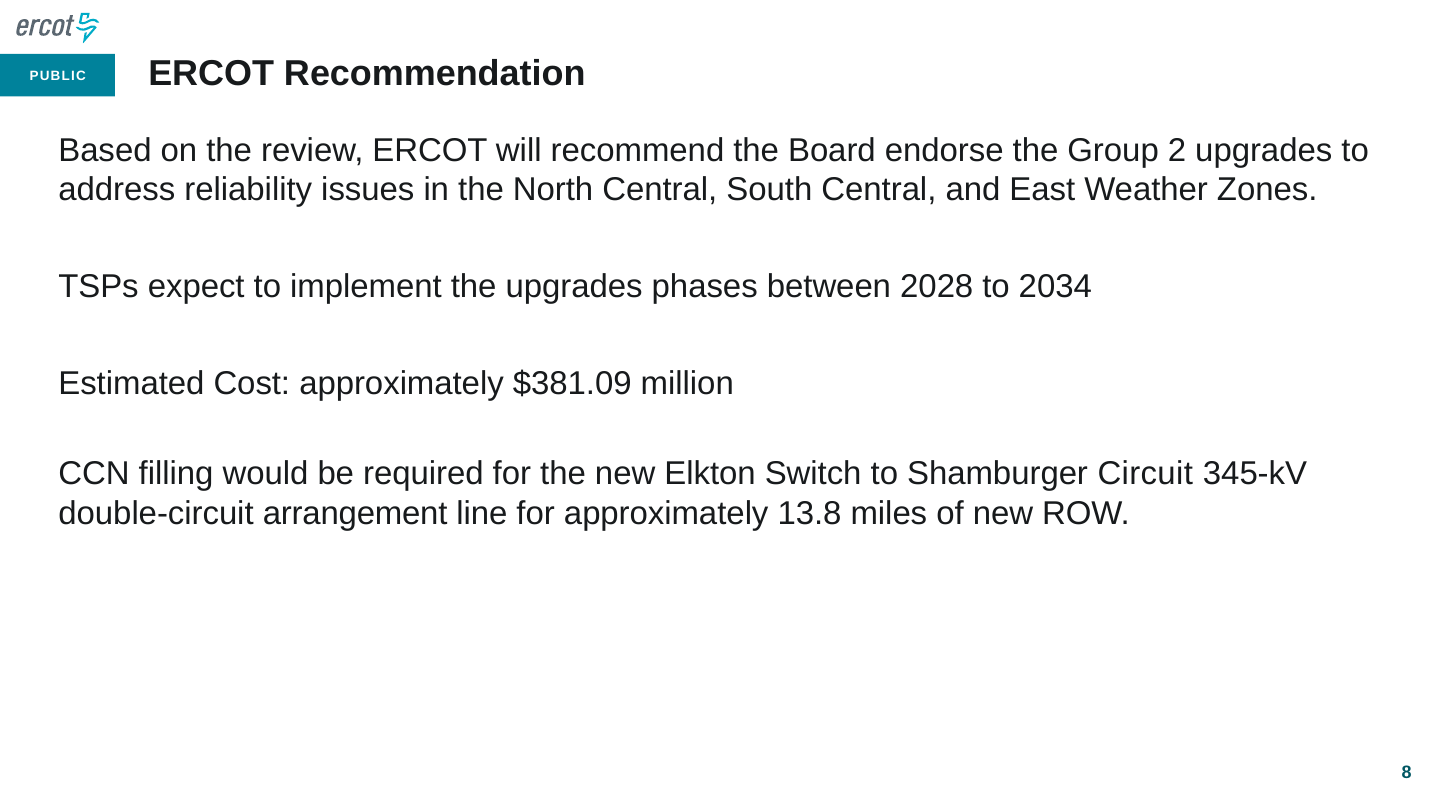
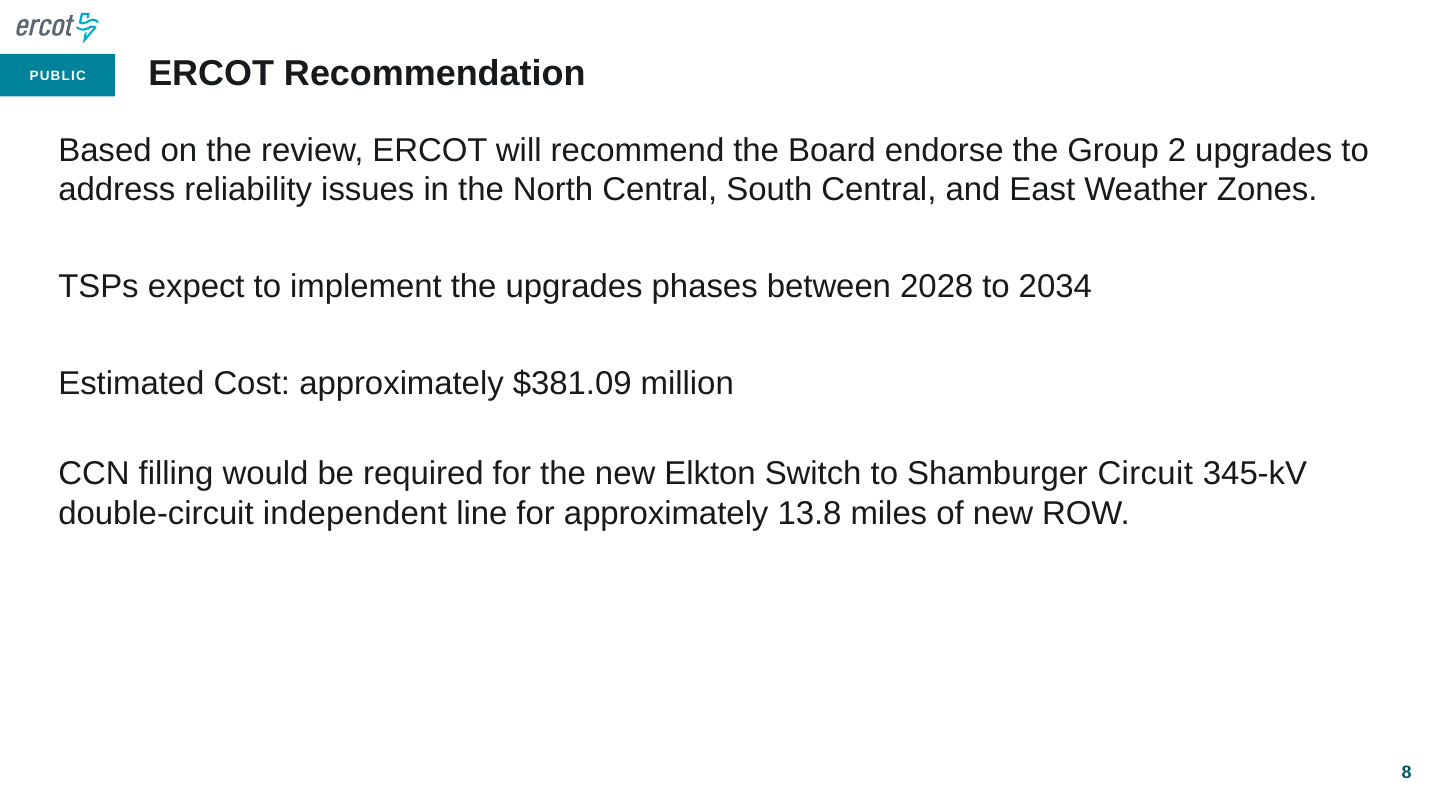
arrangement: arrangement -> independent
